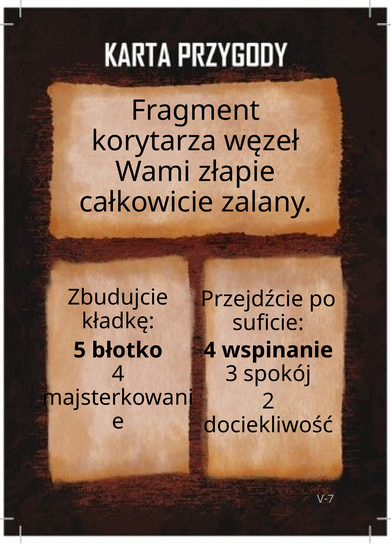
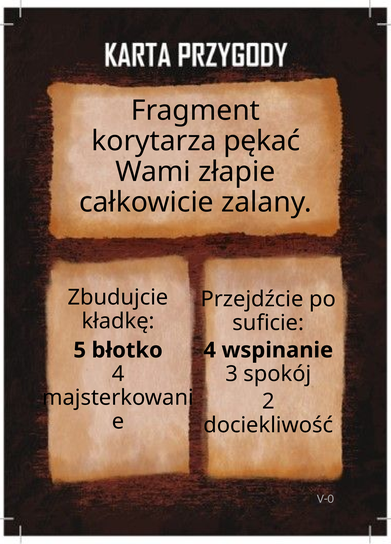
węzeł: węzeł -> pękać
V-7: V-7 -> V-0
